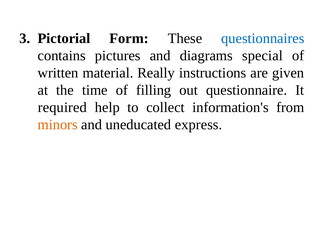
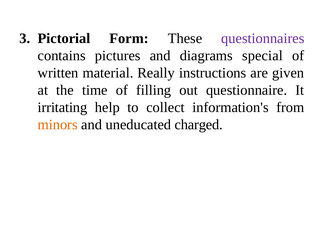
questionnaires colour: blue -> purple
required: required -> irritating
express: express -> charged
